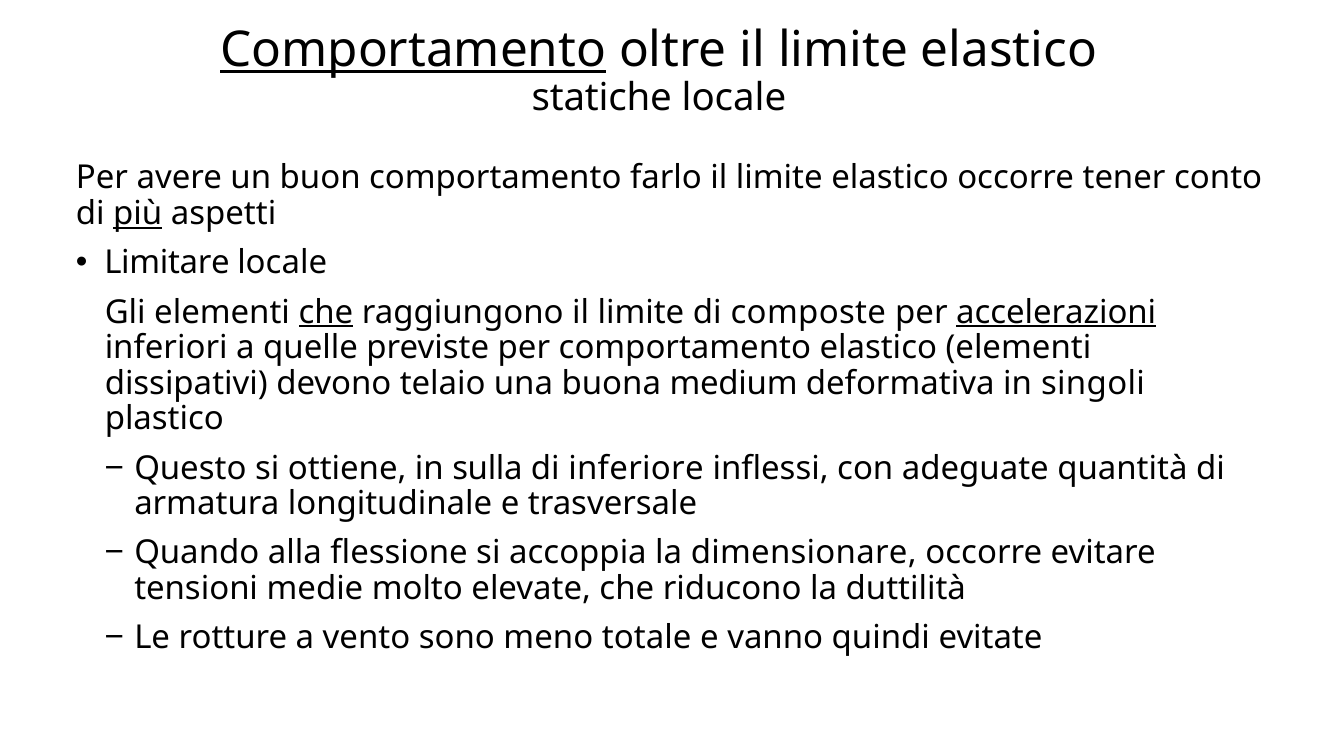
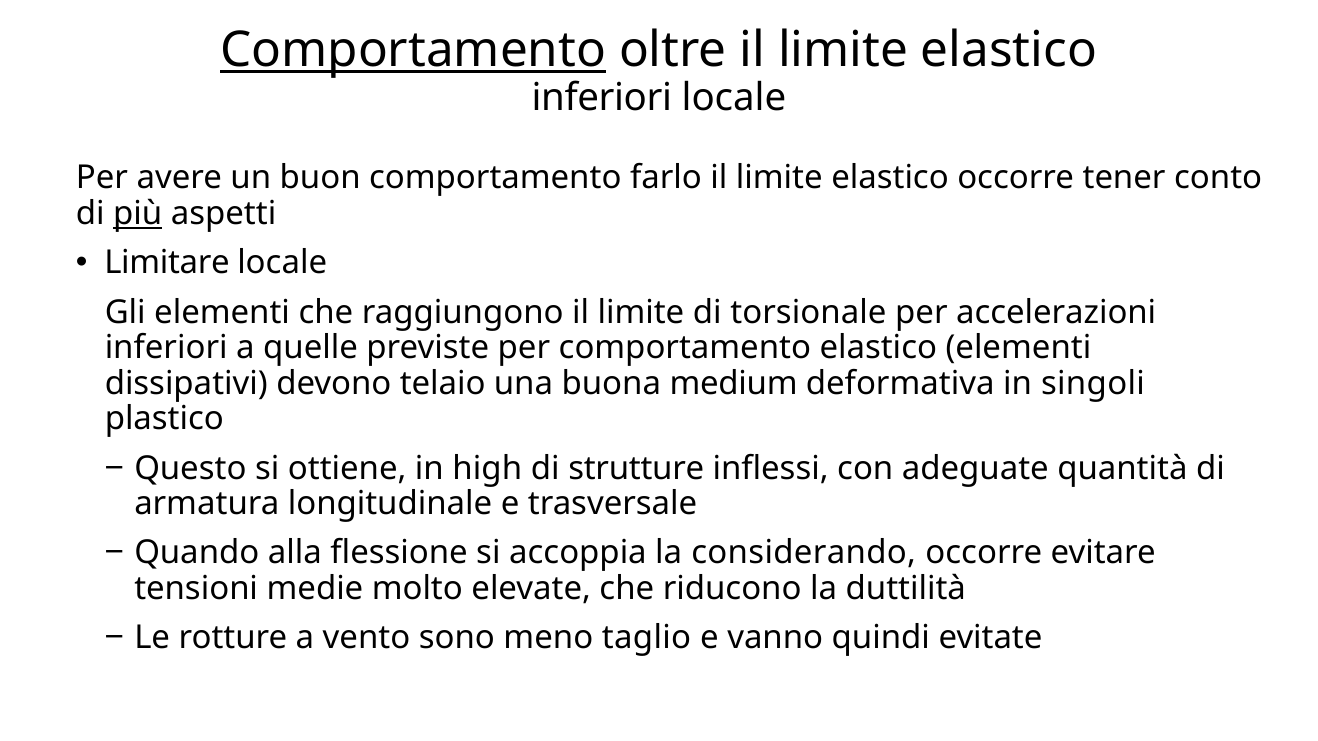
statiche at (602, 98): statiche -> inferiori
che at (326, 312) underline: present -> none
composte: composte -> torsionale
accelerazioni underline: present -> none
sulla: sulla -> high
inferiore: inferiore -> strutture
dimensionare: dimensionare -> considerando
totale: totale -> taglio
